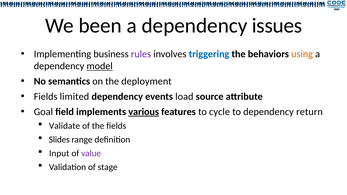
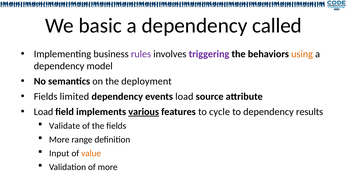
been: been -> basic
issues: issues -> called
triggering colour: blue -> purple
model underline: present -> none
Goal at (43, 112): Goal -> Load
return: return -> results
Slides at (59, 140): Slides -> More
value colour: purple -> orange
of stage: stage -> more
